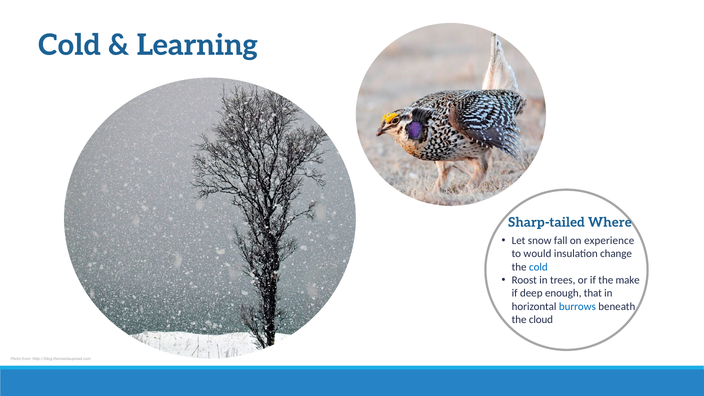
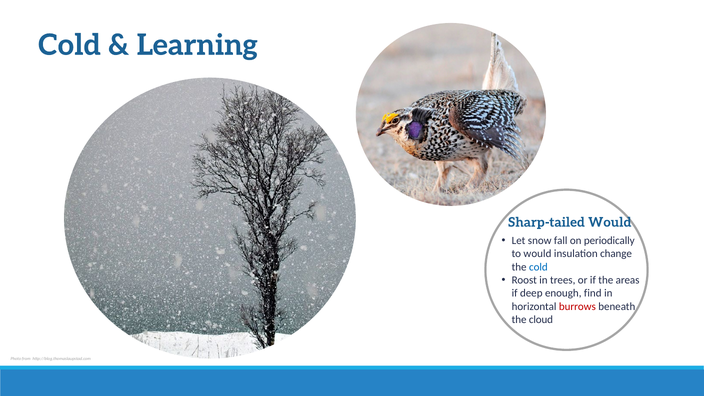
Sharp-tailed Where: Where -> Would
experience: experience -> periodically
make: make -> areas
that: that -> find
burrows colour: blue -> red
